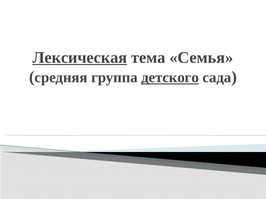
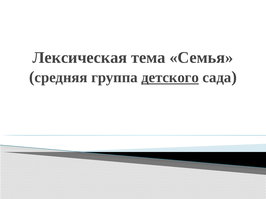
Лексическая underline: present -> none
